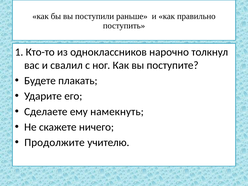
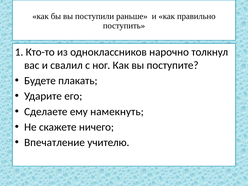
Продолжите: Продолжите -> Впечатление
